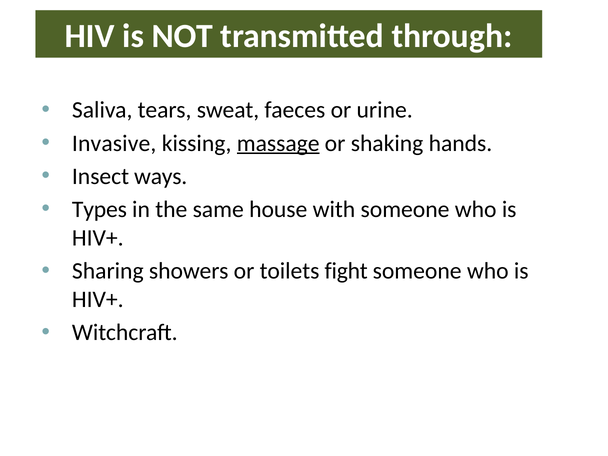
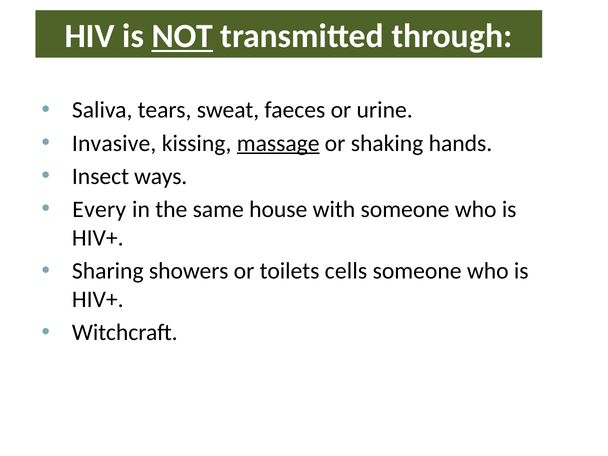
NOT underline: none -> present
Types: Types -> Every
fight: fight -> cells
